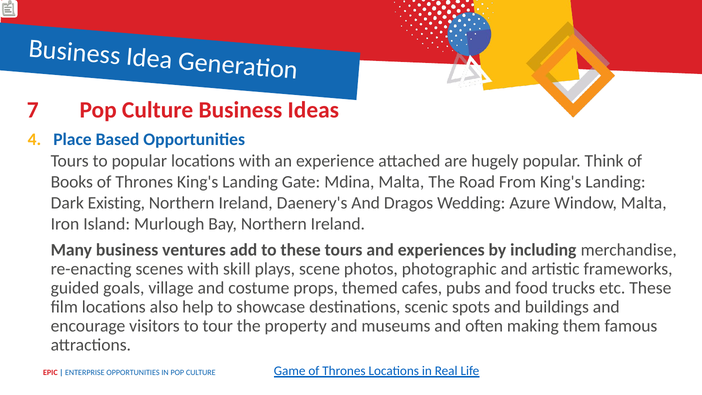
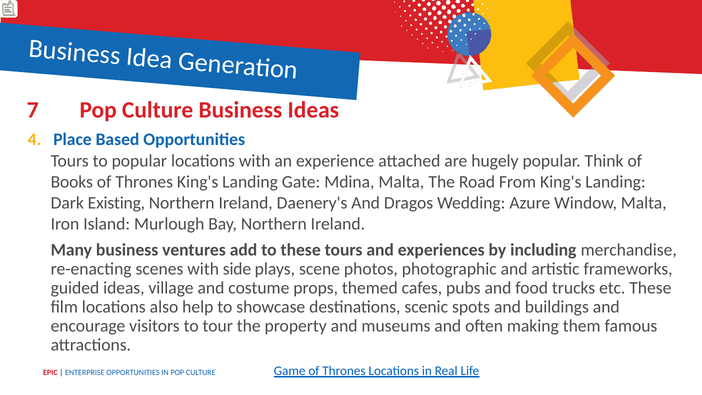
skill: skill -> side
guided goals: goals -> ideas
